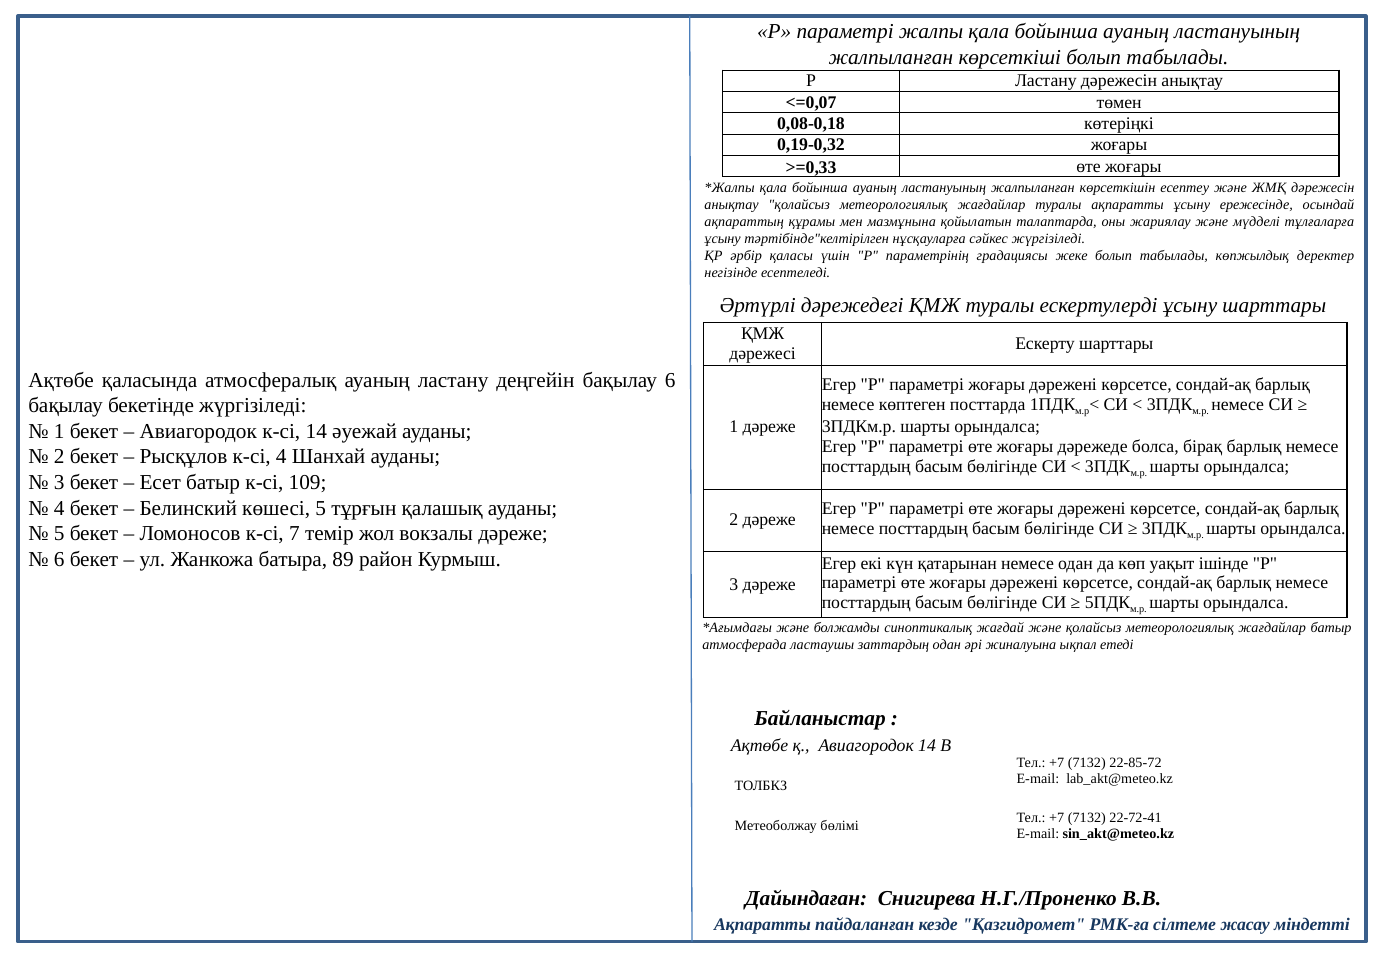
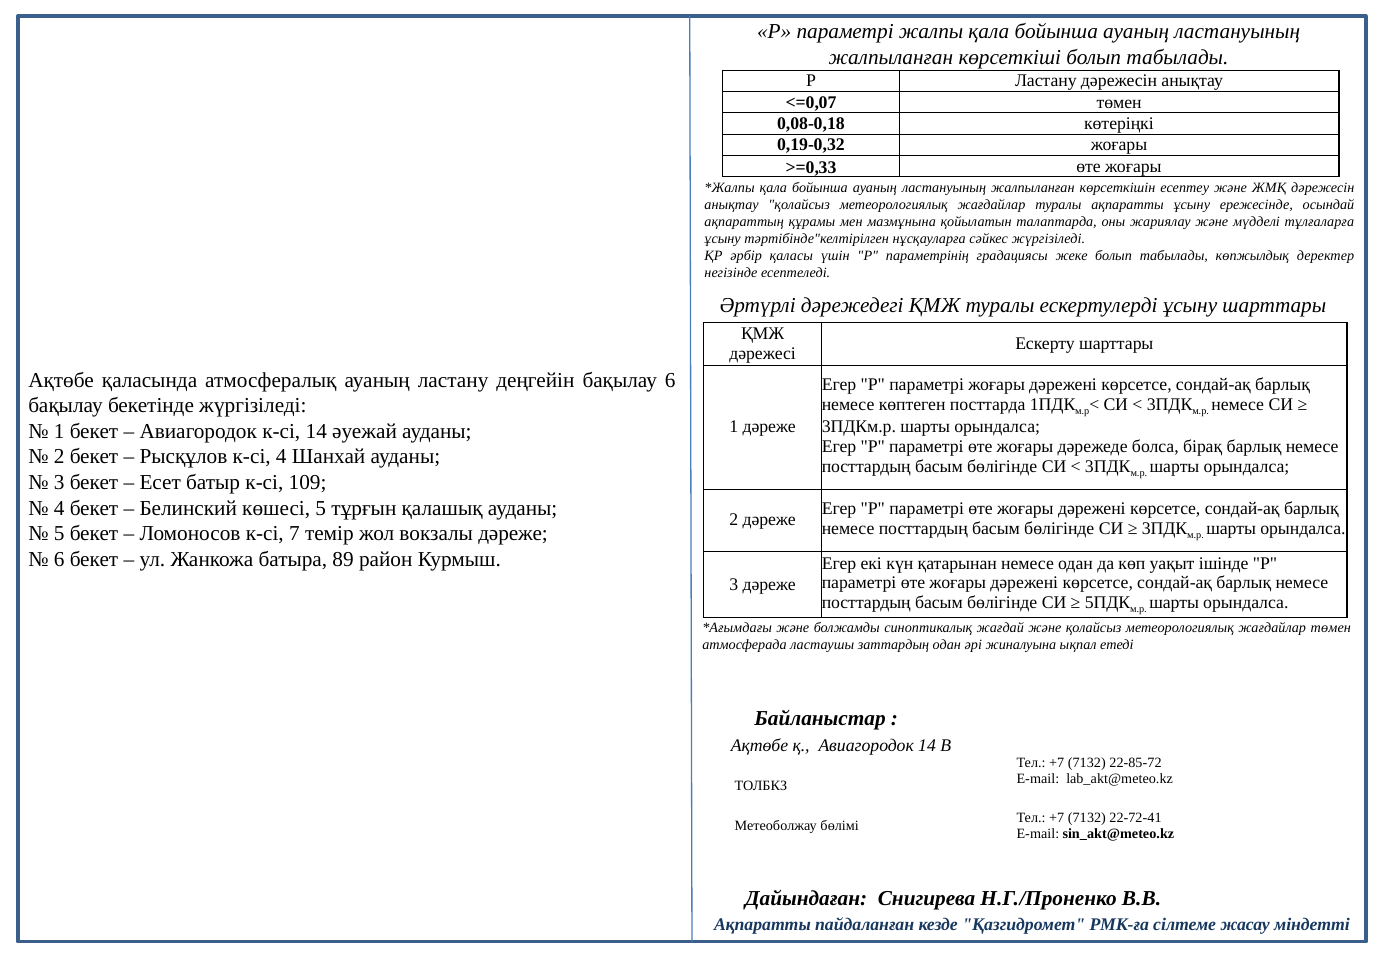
жағдайлар батыр: батыр -> төмен
